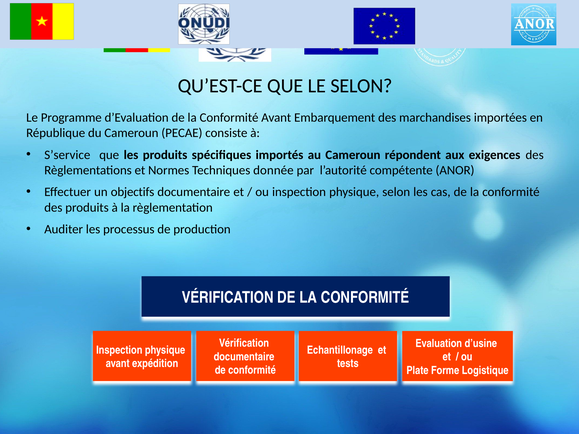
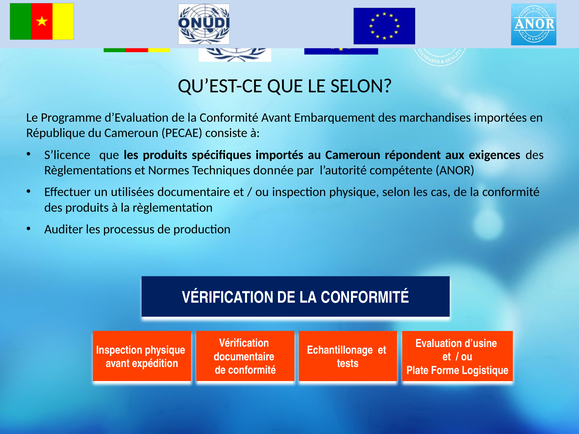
S’service: S’service -> S’licence
objectifs: objectifs -> utilisées
